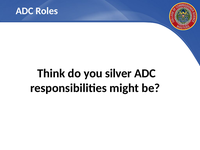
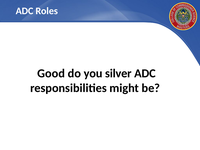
Think: Think -> Good
